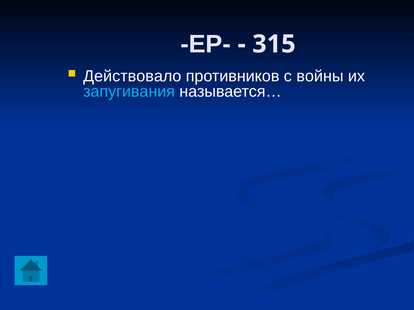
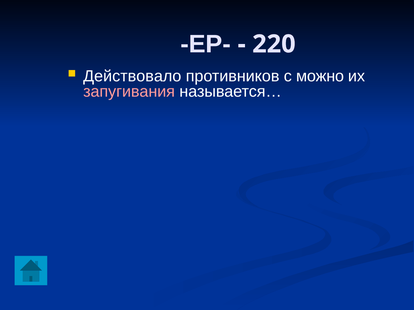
315: 315 -> 220
войны: войны -> можно
запугивания colour: light blue -> pink
